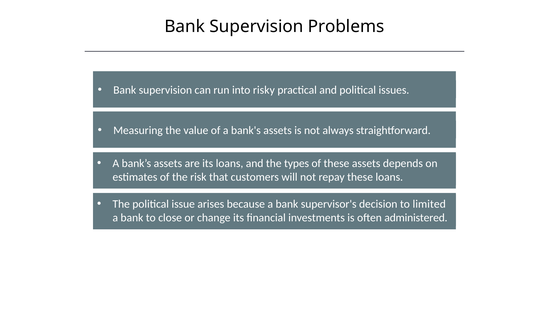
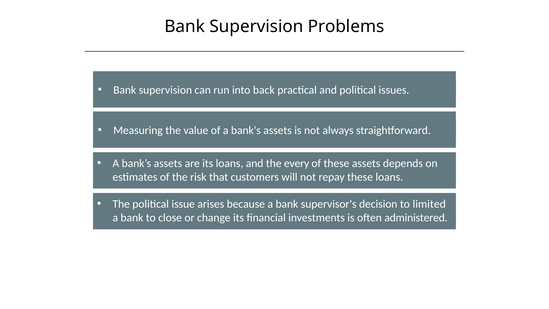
risky: risky -> back
types: types -> every
